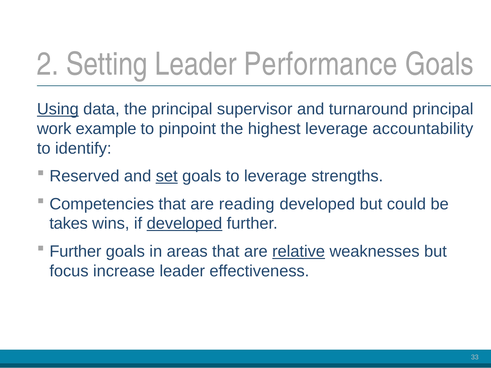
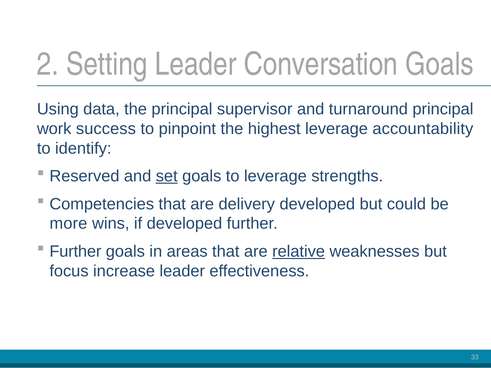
Performance: Performance -> Conversation
Using underline: present -> none
example: example -> success
reading: reading -> delivery
takes: takes -> more
developed at (184, 224) underline: present -> none
